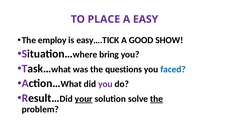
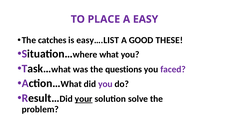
employ: employ -> catches
easy….TICK: easy….TICK -> easy….LIST
SHOW: SHOW -> THESE
bring at (109, 54): bring -> what
faced colour: blue -> purple
the at (157, 99) underline: present -> none
